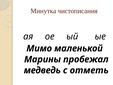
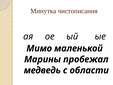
отметь: отметь -> области
